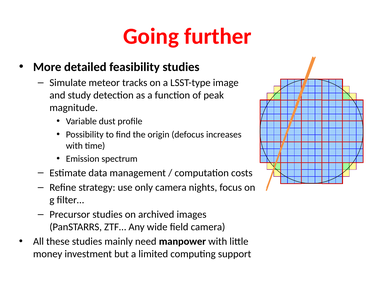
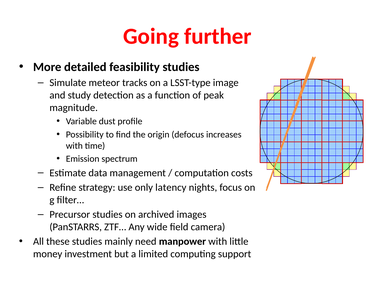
only camera: camera -> latency
